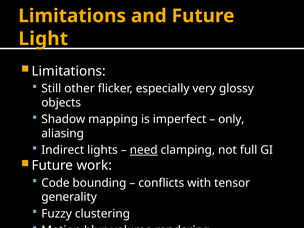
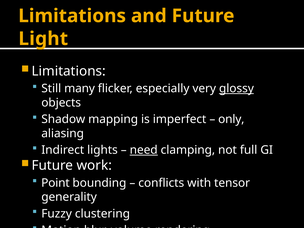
other: other -> many
glossy underline: none -> present
Code: Code -> Point
